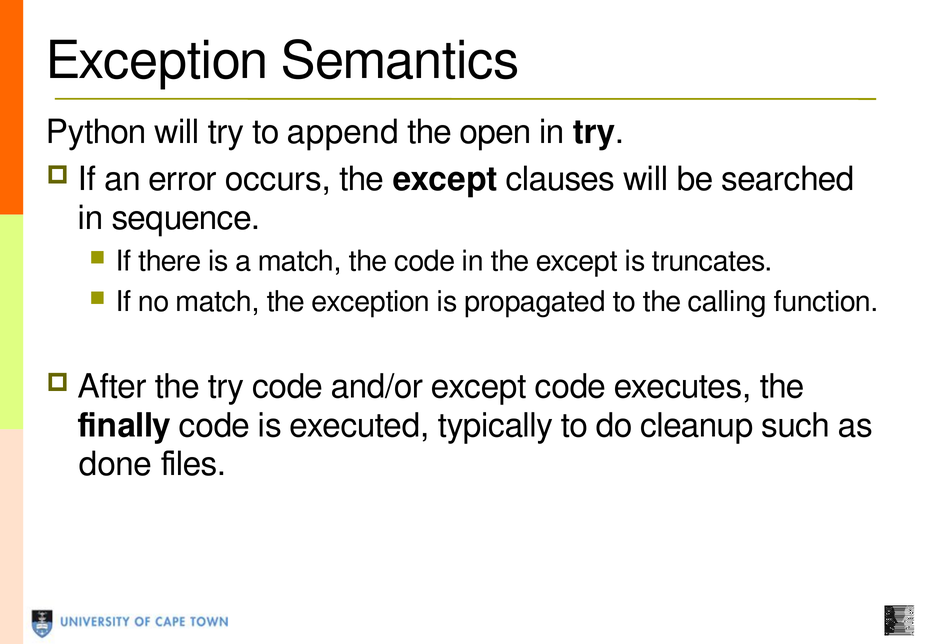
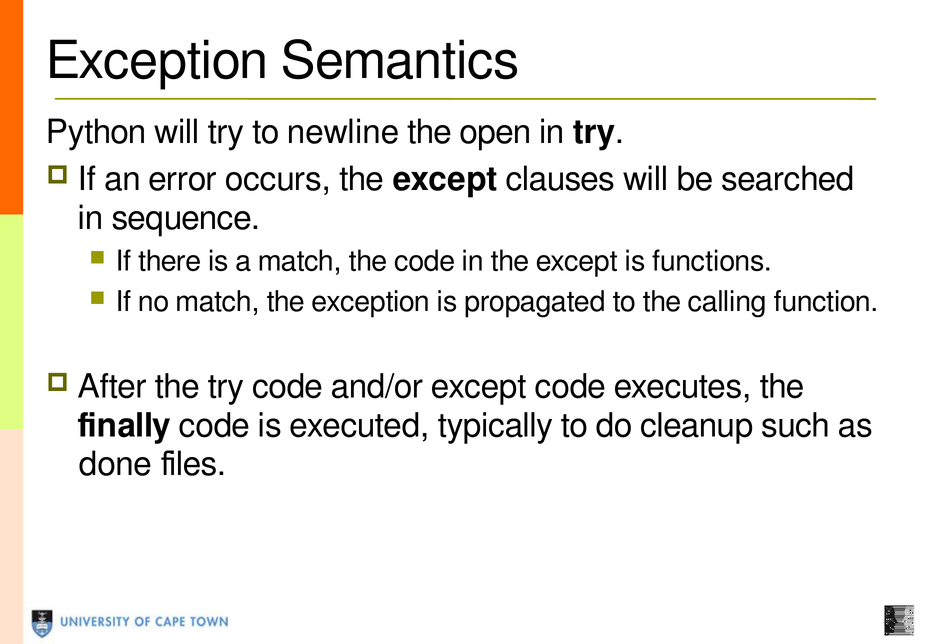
append: append -> newline
truncates: truncates -> functions
